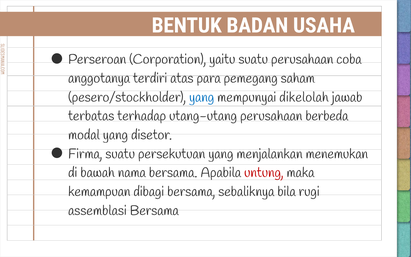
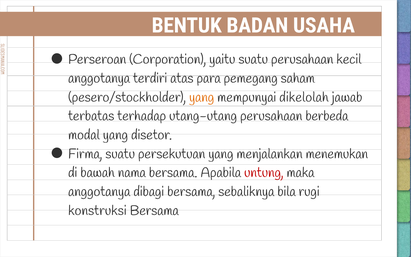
coba: coba -> kecil
yang at (202, 97) colour: blue -> orange
kemampuan at (99, 192): kemampuan -> anggotanya
assemblasi: assemblasi -> konstruksi
